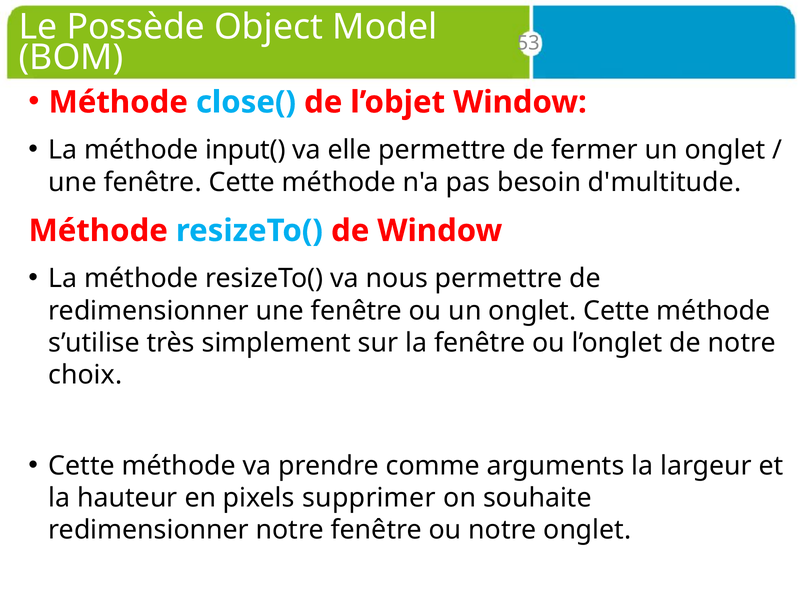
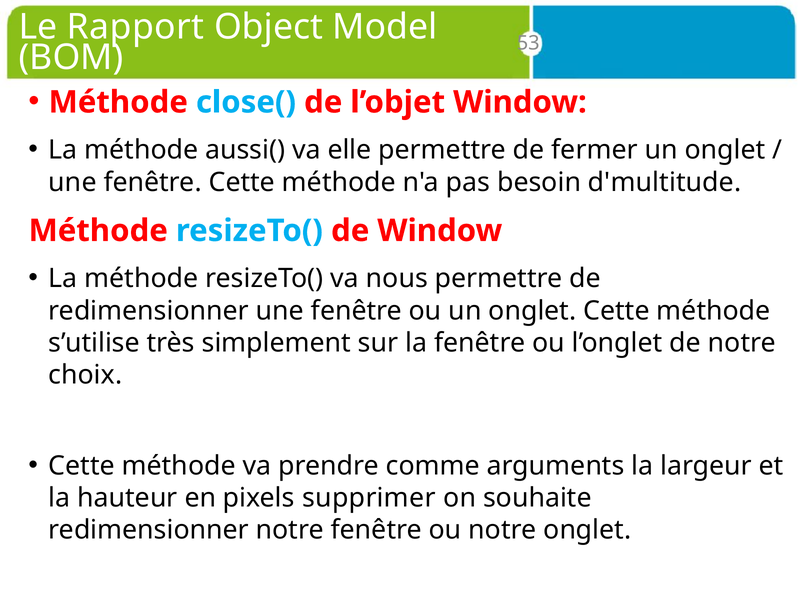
Possède: Possède -> Rapport
input(: input( -> aussi(
